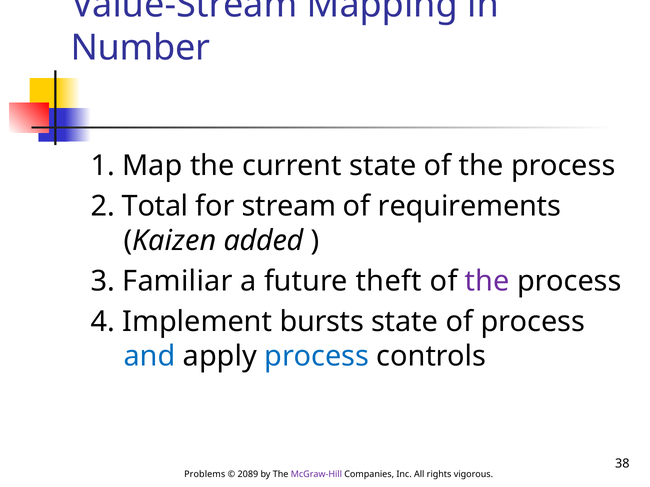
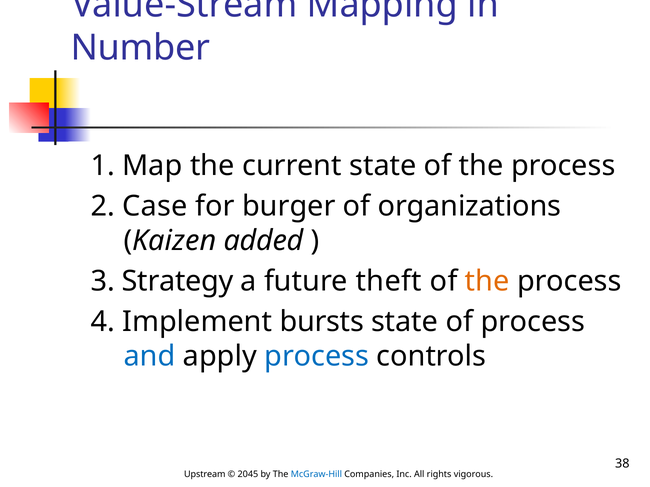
Total: Total -> Case
stream: stream -> burger
requirements: requirements -> organizations
Familiar: Familiar -> Strategy
the at (487, 282) colour: purple -> orange
Problems: Problems -> Upstream
2089: 2089 -> 2045
McGraw-Hill colour: purple -> blue
